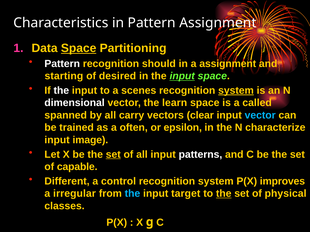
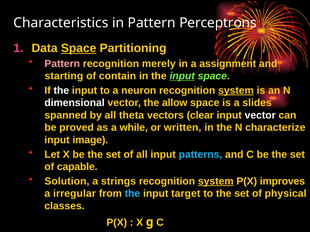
Pattern Assignment: Assignment -> Perceptrons
Pattern at (62, 64) colour: white -> pink
should: should -> merely
desired: desired -> contain
scenes: scenes -> neuron
learn: learn -> allow
called: called -> slides
carry: carry -> theta
vector at (260, 115) colour: light blue -> white
trained: trained -> proved
often: often -> while
epsilon: epsilon -> written
set at (113, 155) underline: present -> none
patterns colour: white -> light blue
Different: Different -> Solution
control: control -> strings
system at (216, 182) underline: none -> present
the at (224, 194) underline: present -> none
